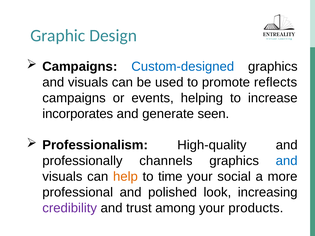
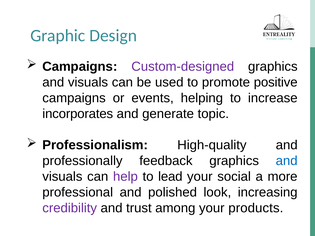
Custom-designed colour: blue -> purple
reflects: reflects -> positive
seen: seen -> topic
channels: channels -> feedback
help colour: orange -> purple
time: time -> lead
